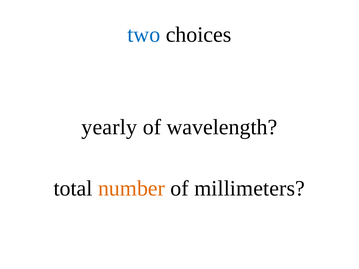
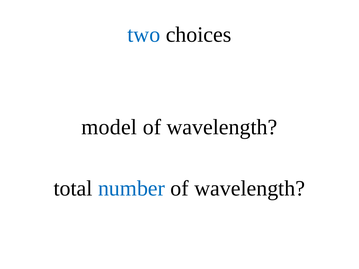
yearly: yearly -> model
number colour: orange -> blue
millimeters at (250, 189): millimeters -> wavelength
